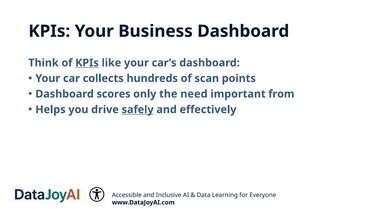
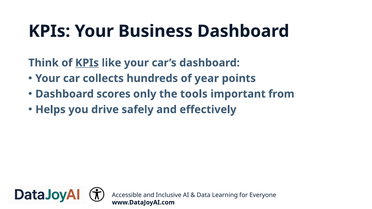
scan: scan -> year
need: need -> tools
safely underline: present -> none
